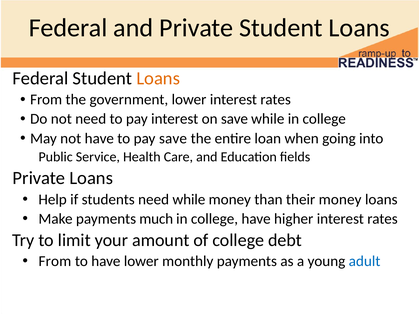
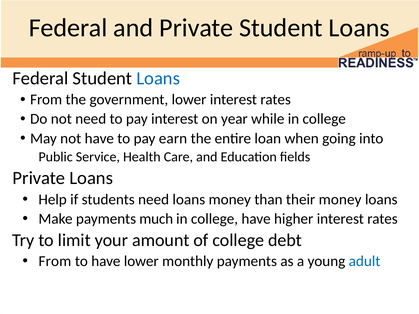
Loans at (158, 78) colour: orange -> blue
on save: save -> year
pay save: save -> earn
need while: while -> loans
